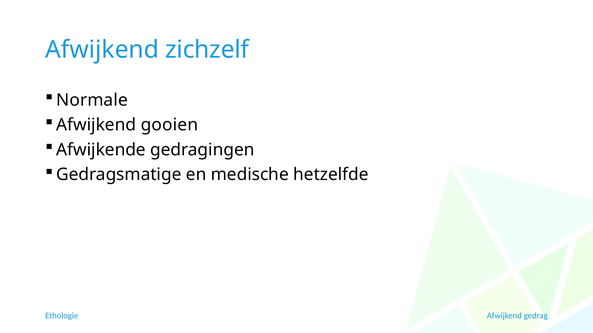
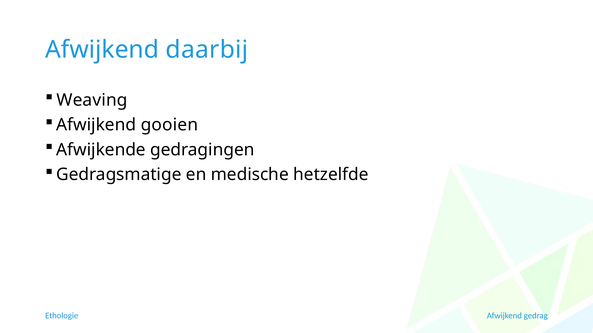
zichzelf: zichzelf -> daarbij
Normale: Normale -> Weaving
